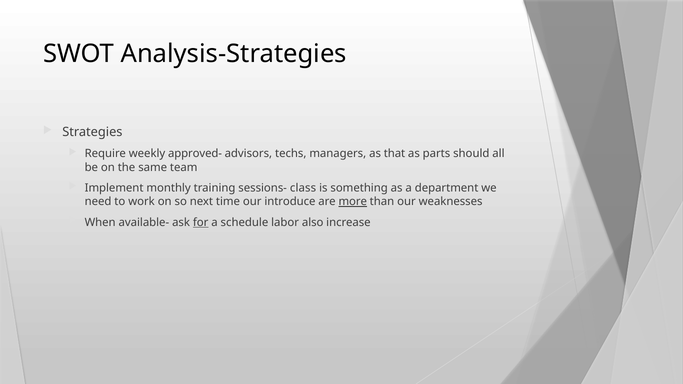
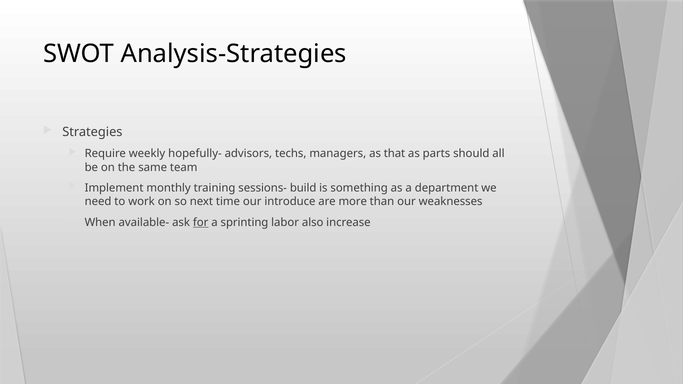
approved-: approved- -> hopefully-
class: class -> build
more underline: present -> none
schedule: schedule -> sprinting
